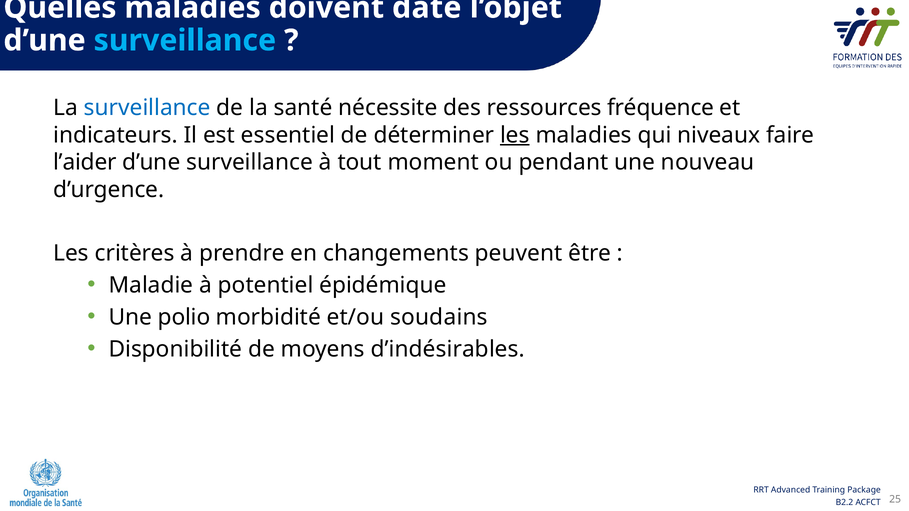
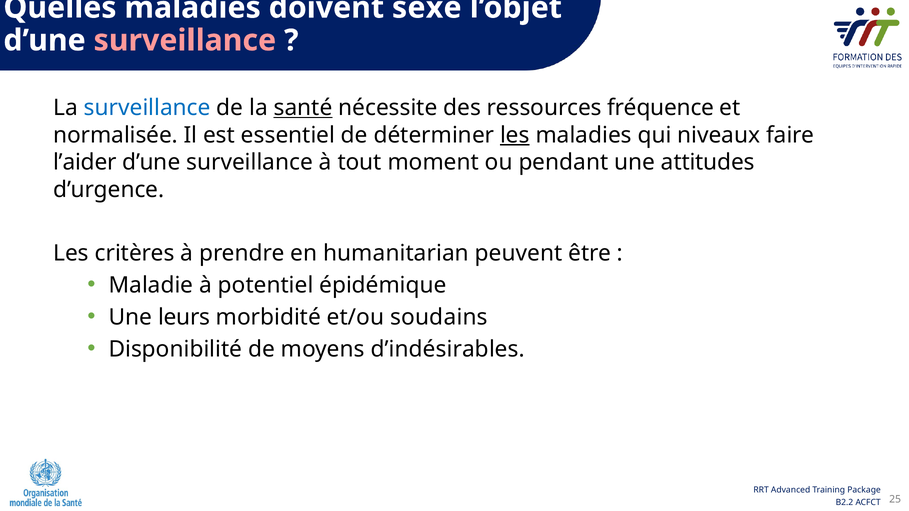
date: date -> sexe
surveillance at (185, 40) colour: light blue -> pink
santé underline: none -> present
indicateurs: indicateurs -> normalisée
nouveau: nouveau -> attitudes
changements: changements -> humanitarian
polio: polio -> leurs
